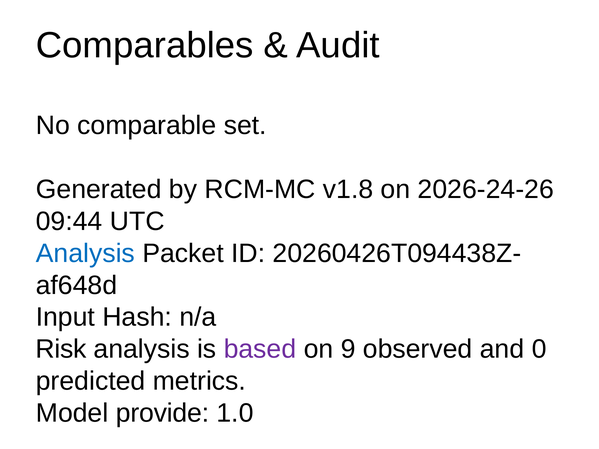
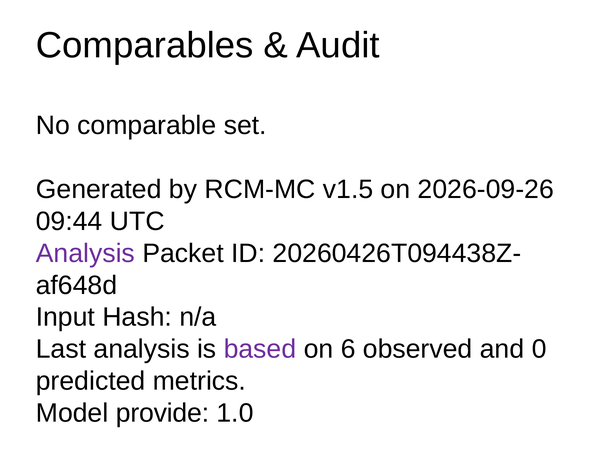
v1.8: v1.8 -> v1.5
2026-24-26: 2026-24-26 -> 2026-09-26
Analysis at (85, 253) colour: blue -> purple
Risk: Risk -> Last
9: 9 -> 6
